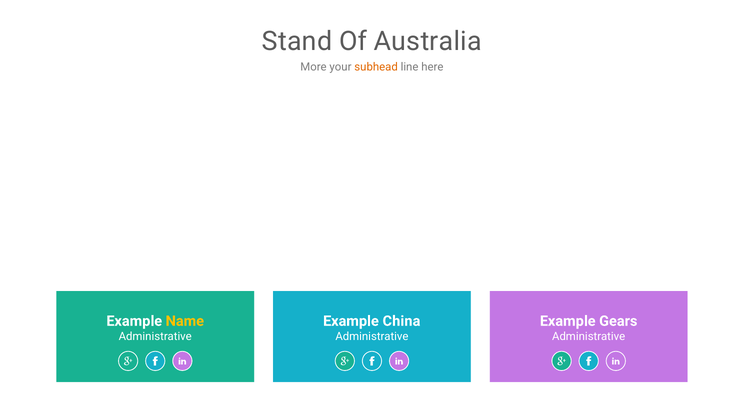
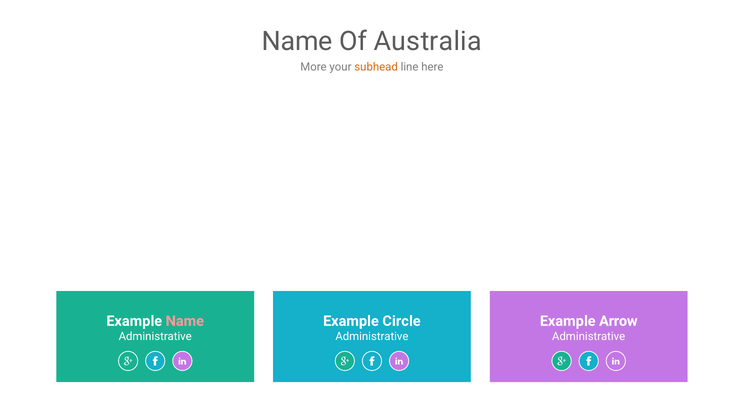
Stand at (297, 42): Stand -> Name
Name at (185, 321) colour: yellow -> pink
China: China -> Circle
Gears: Gears -> Arrow
